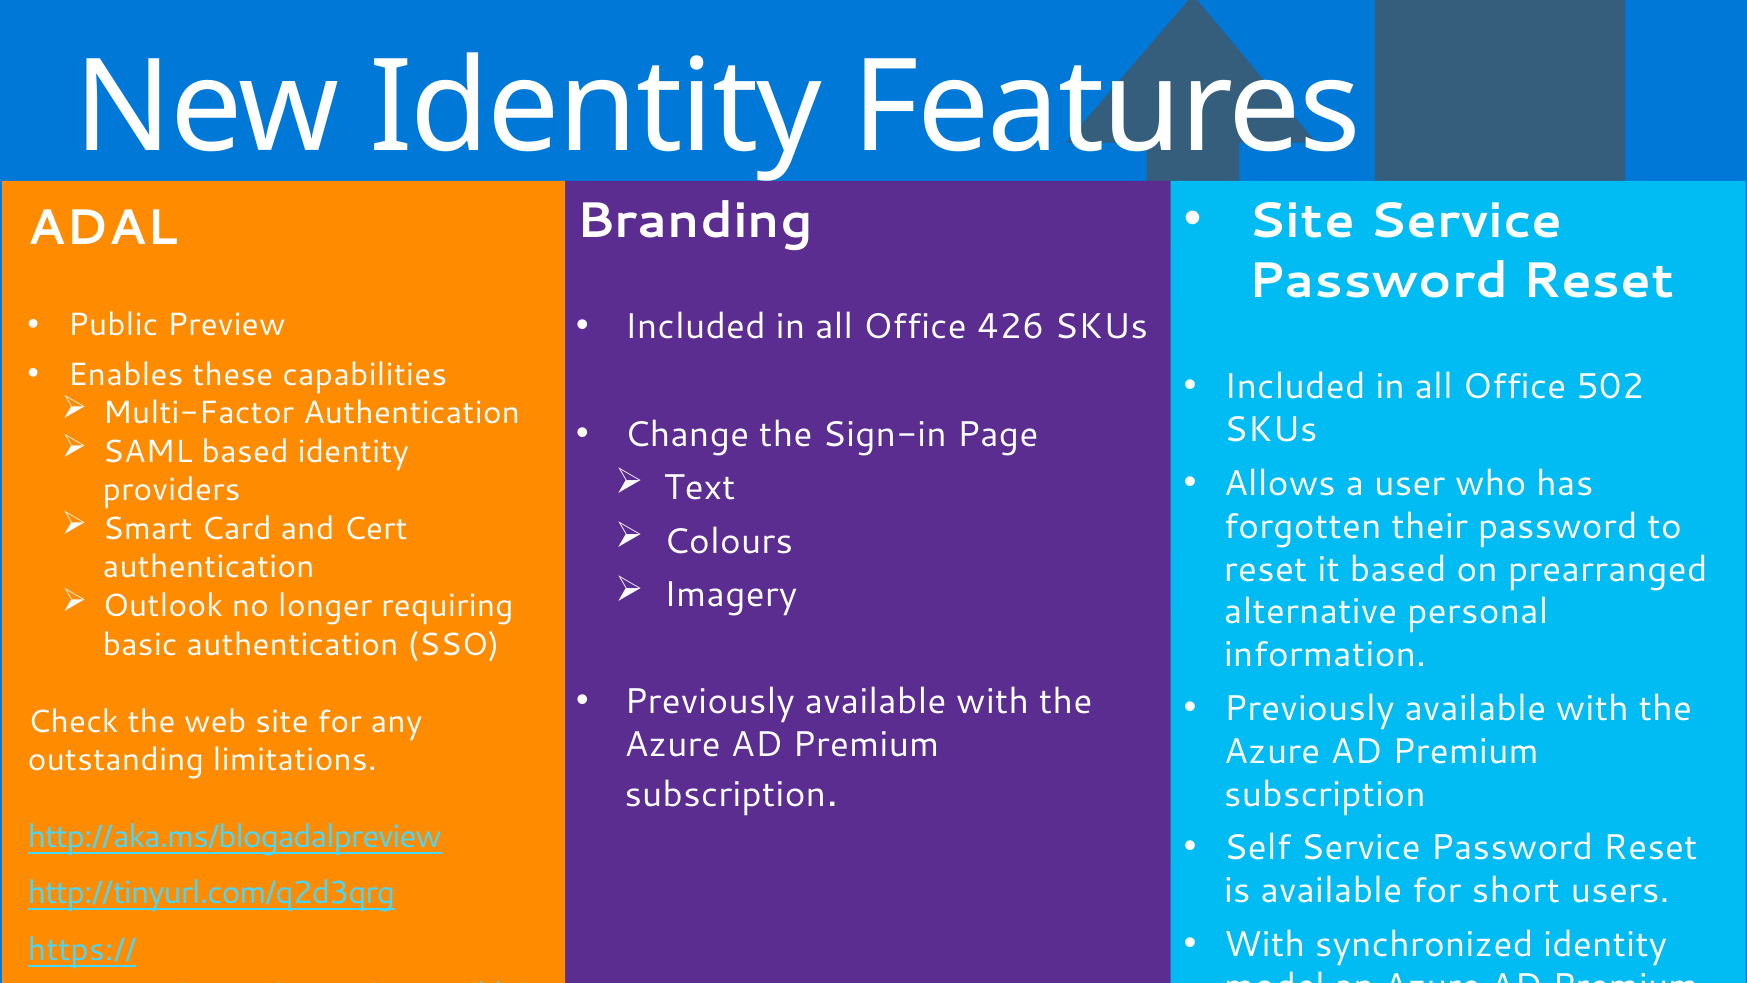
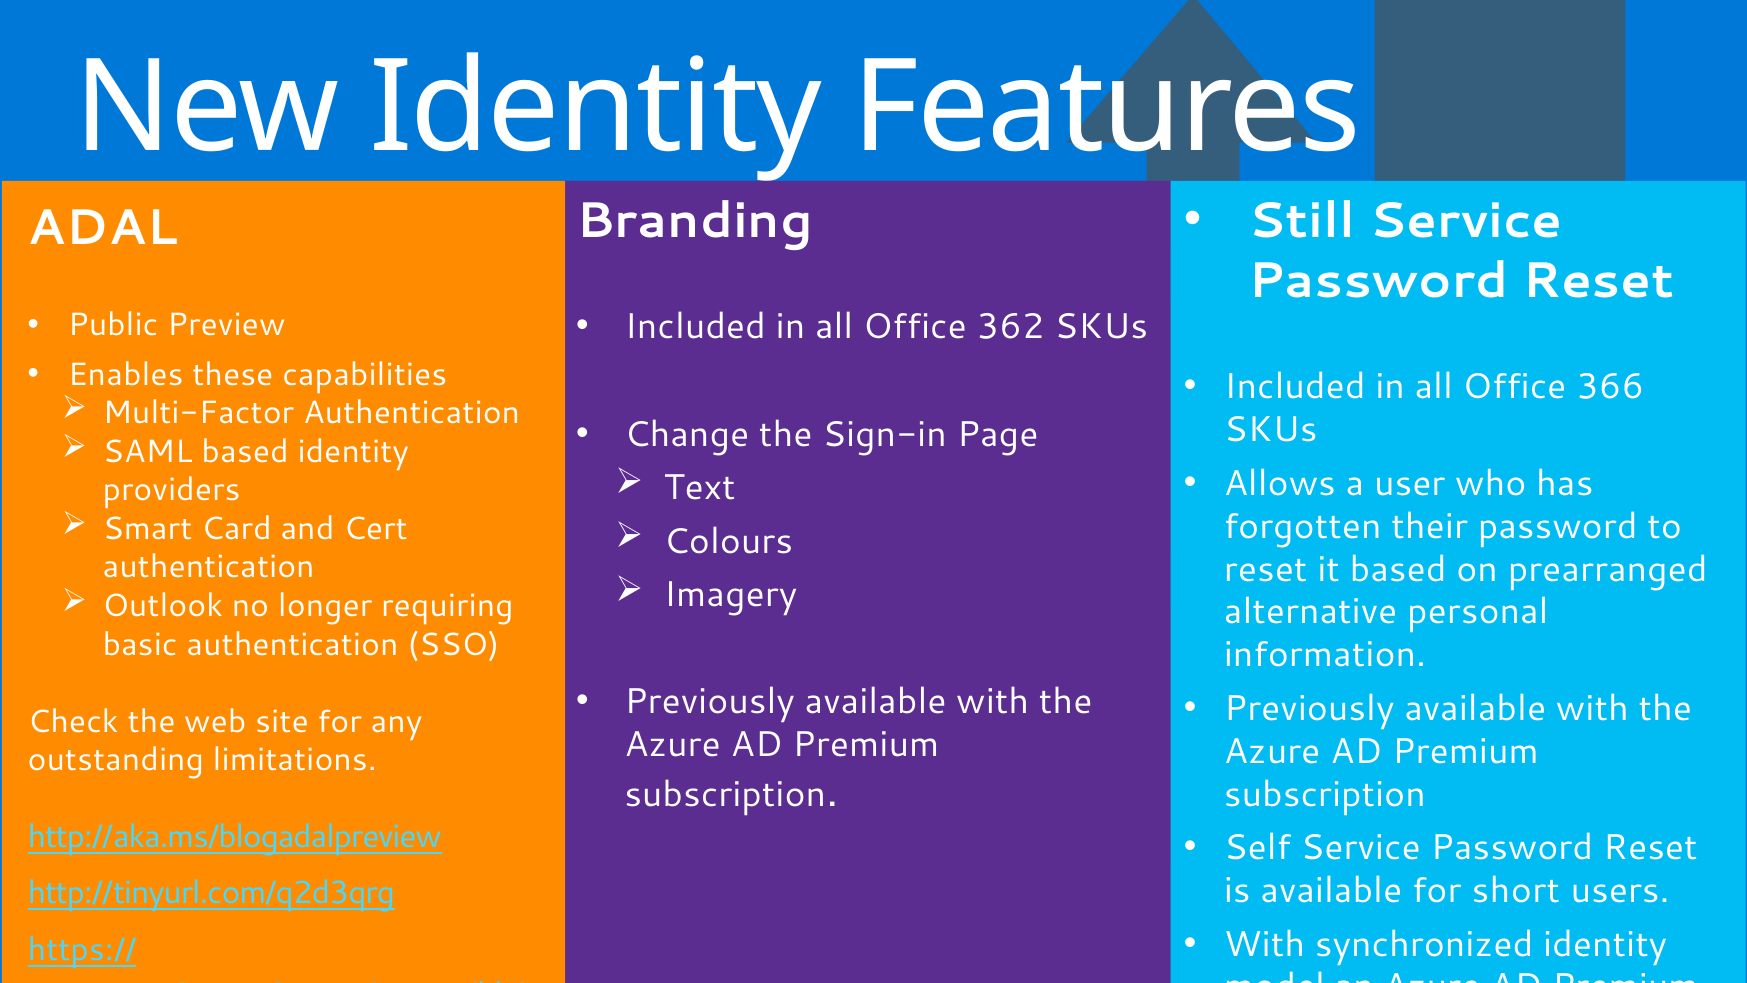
Site at (1302, 221): Site -> Still
426: 426 -> 362
502: 502 -> 366
